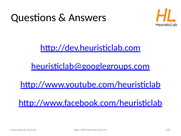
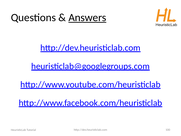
Answers underline: none -> present
